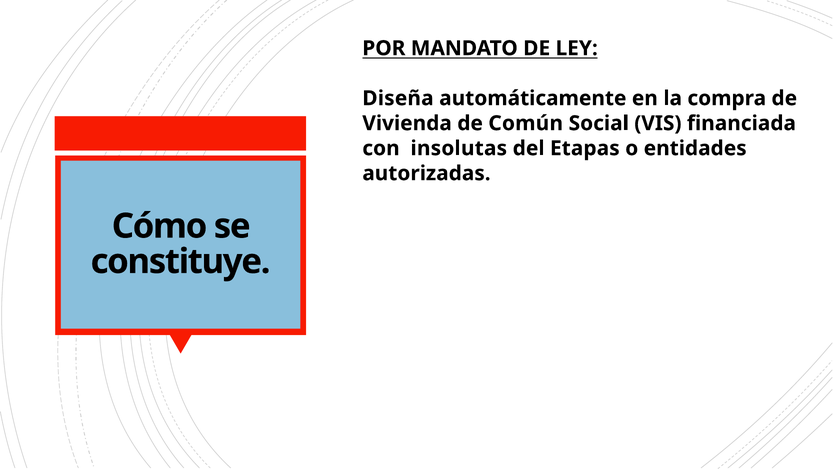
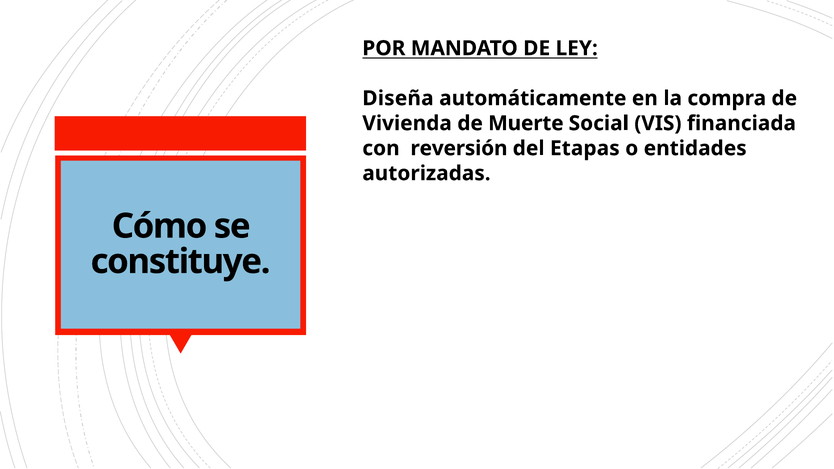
Común: Común -> Muerte
insolutas: insolutas -> reversión
